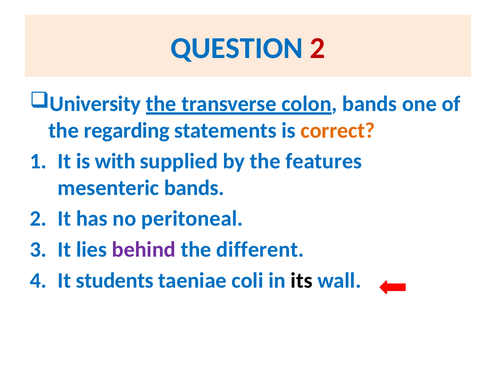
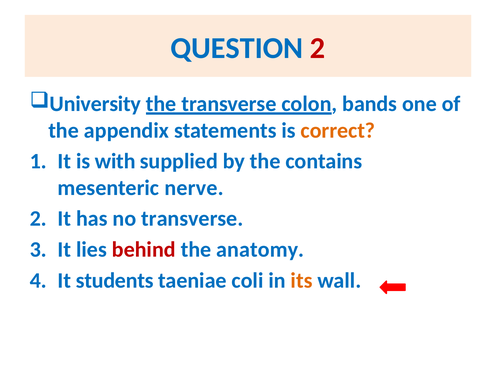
regarding: regarding -> appendix
features: features -> contains
mesenteric bands: bands -> nerve
no peritoneal: peritoneal -> transverse
behind colour: purple -> red
different: different -> anatomy
its colour: black -> orange
